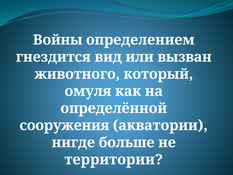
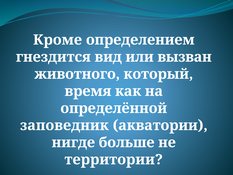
Войны: Войны -> Кроме
омуля: омуля -> время
сооружения: сооружения -> заповедник
